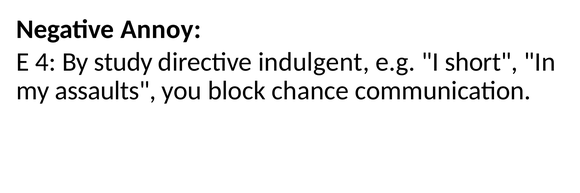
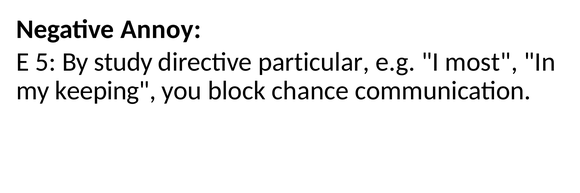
4: 4 -> 5
indulgent: indulgent -> particular
short: short -> most
assaults: assaults -> keeping
